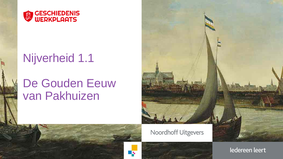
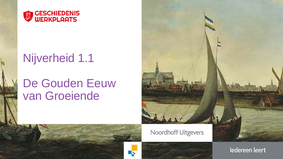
Pakhuizen: Pakhuizen -> Groeiende
